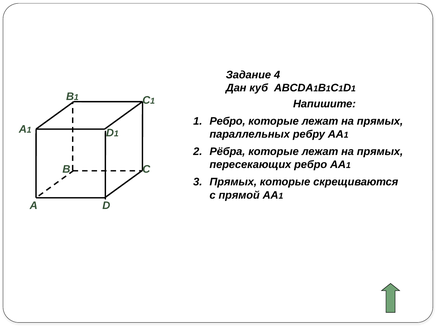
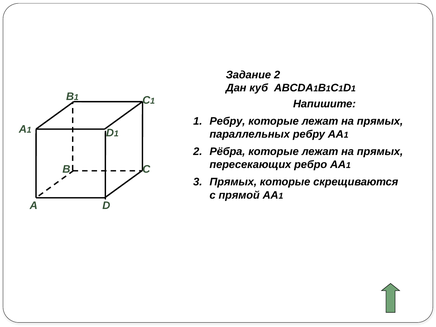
Задание 4: 4 -> 2
1 Ребро: Ребро -> Ребру
